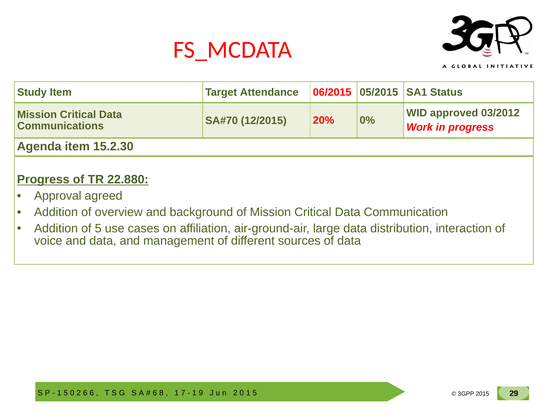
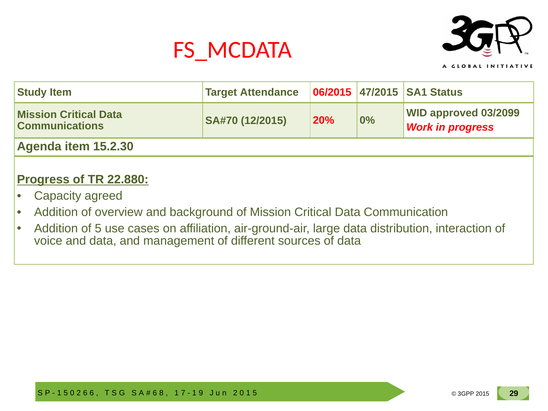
05/2015: 05/2015 -> 47/2015
03/2012: 03/2012 -> 03/2099
Approval: Approval -> Capacity
